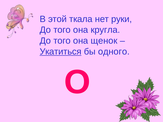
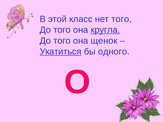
ткала: ткала -> класс
нет руки: руки -> того
кругла underline: none -> present
